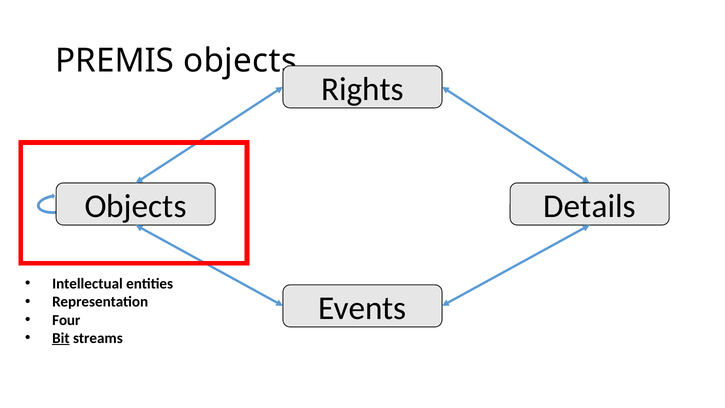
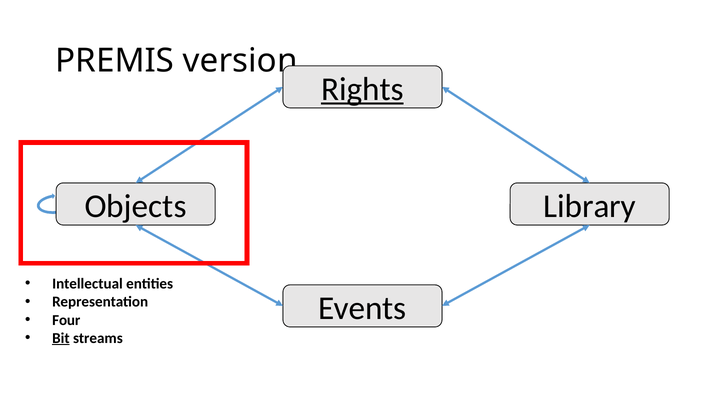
PREMIS objects: objects -> version
Rights underline: none -> present
Details: Details -> Library
